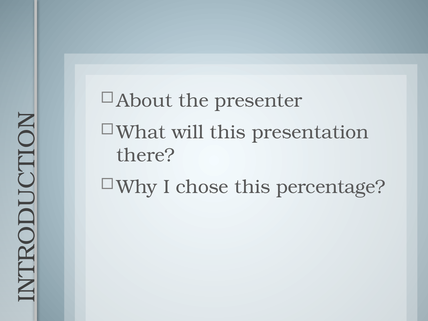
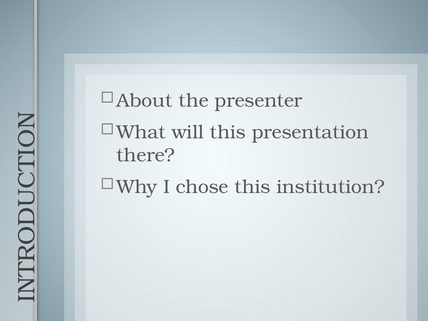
percentage: percentage -> institution
